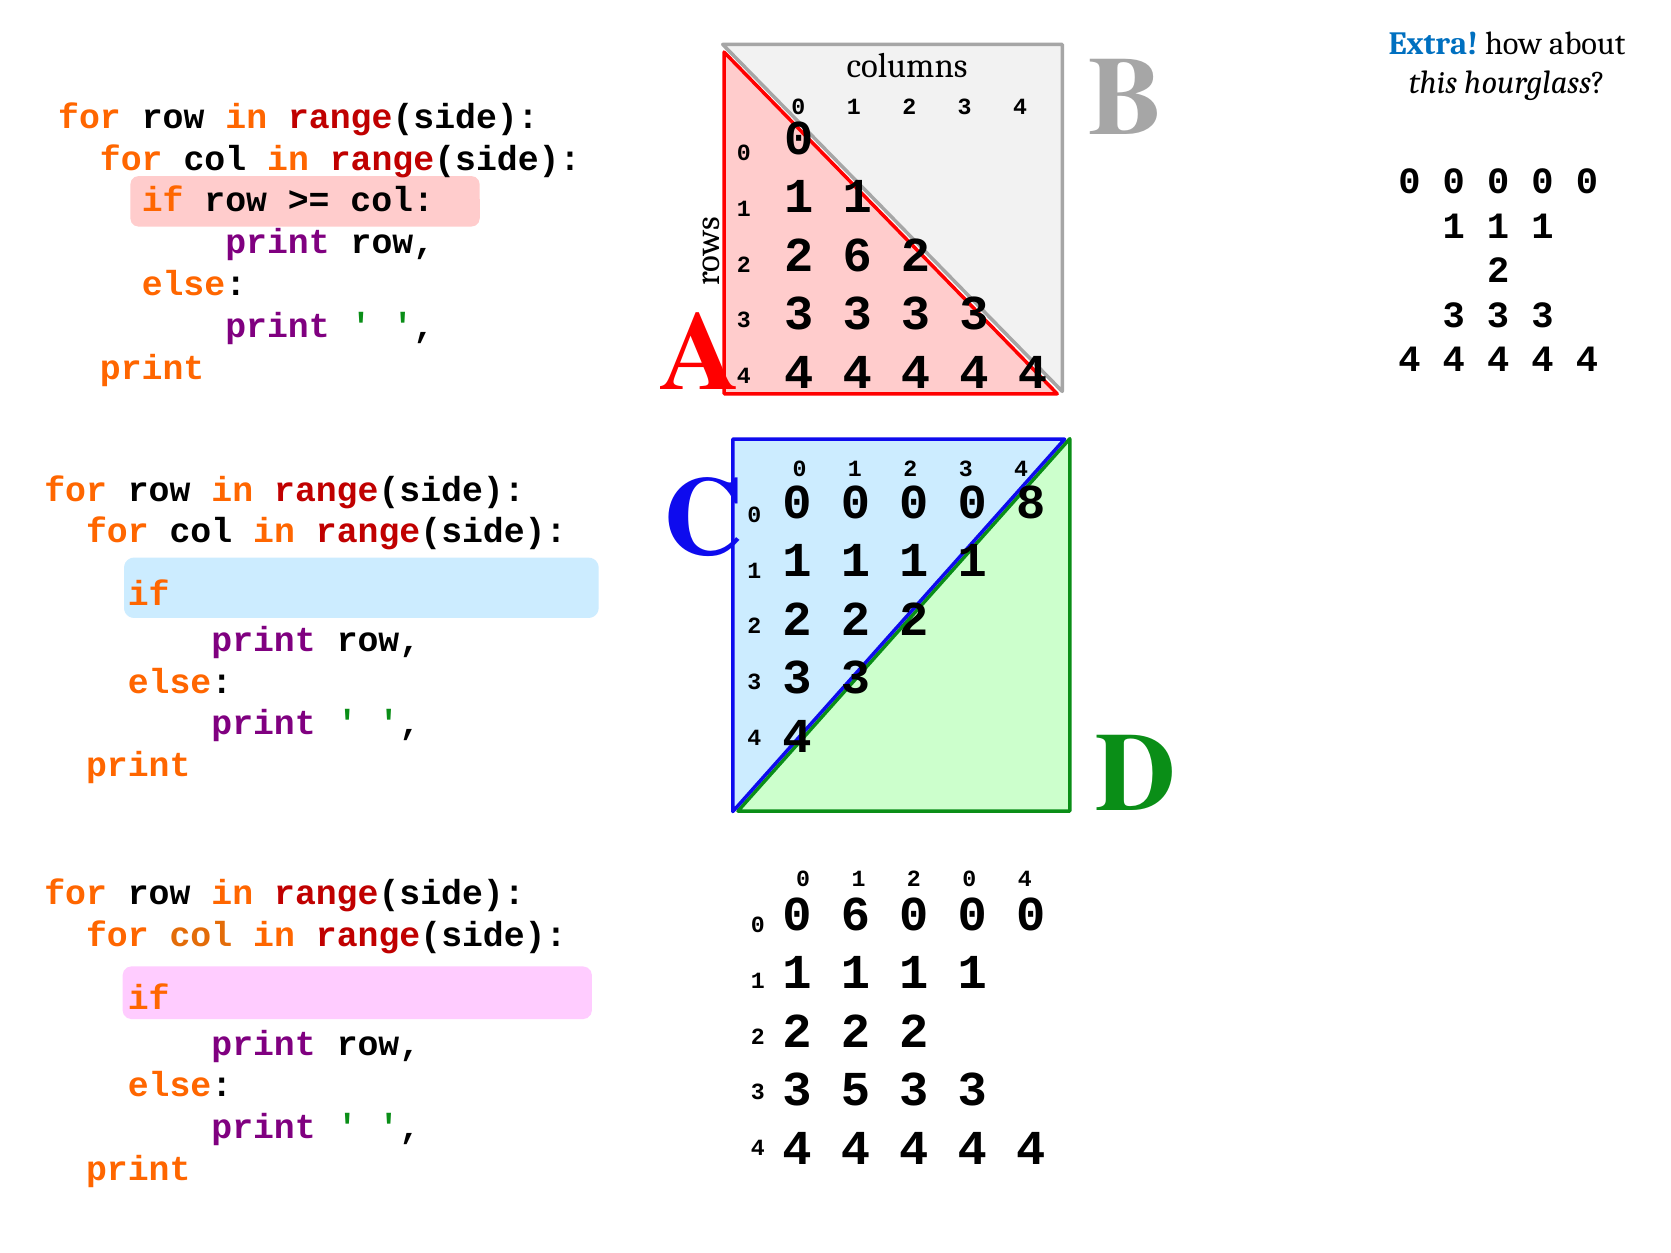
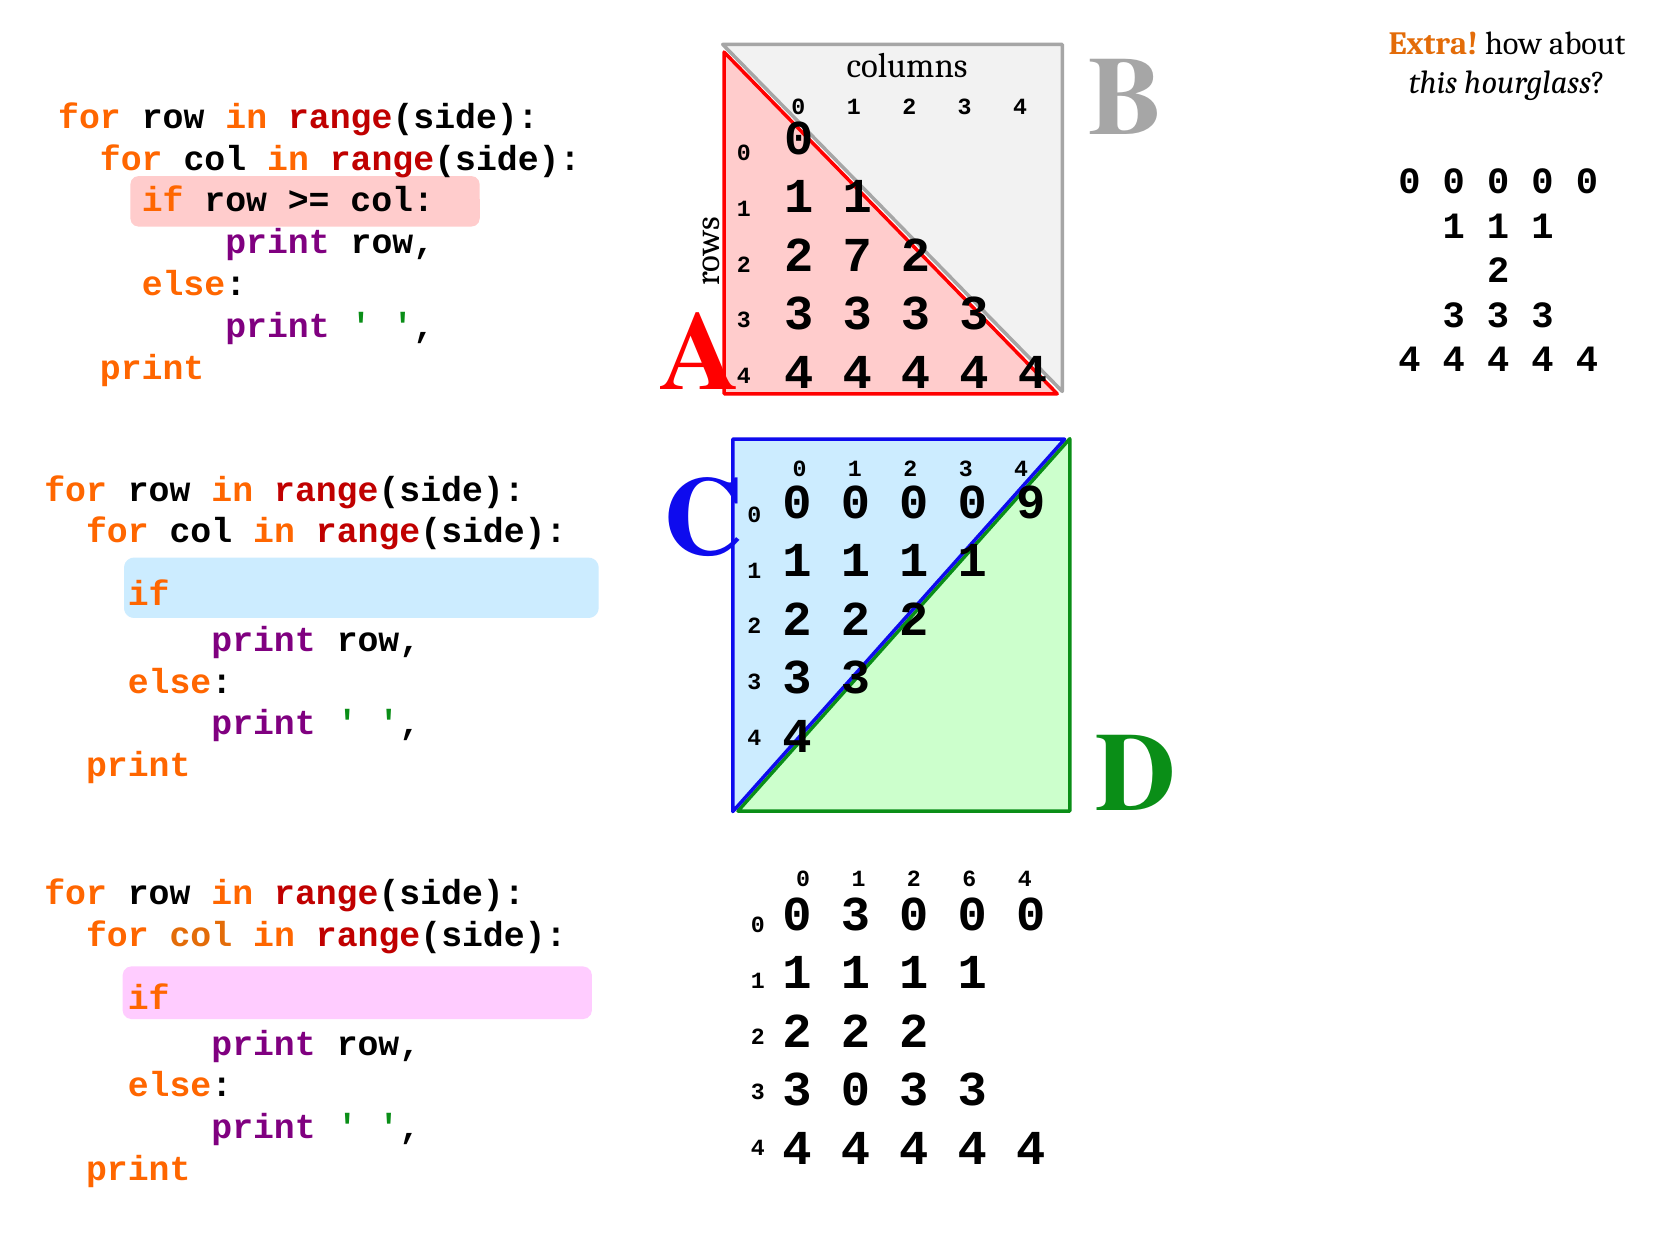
Extra colour: blue -> orange
2 6: 6 -> 7
8: 8 -> 9
2 0: 0 -> 6
6 at (855, 914): 6 -> 3
5 at (855, 1090): 5 -> 0
